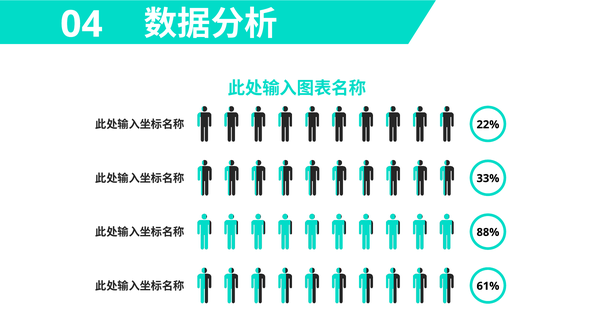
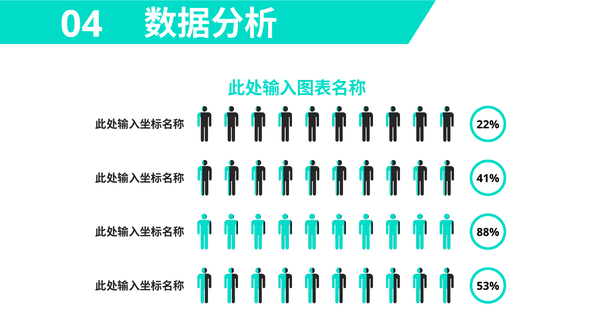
33%: 33% -> 41%
61%: 61% -> 53%
